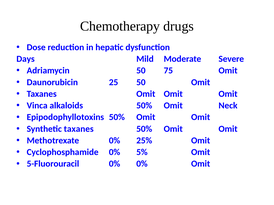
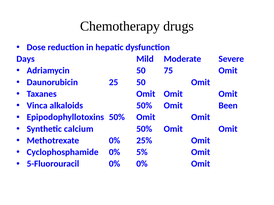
Neck: Neck -> Been
Synthetic taxanes: taxanes -> calcium
